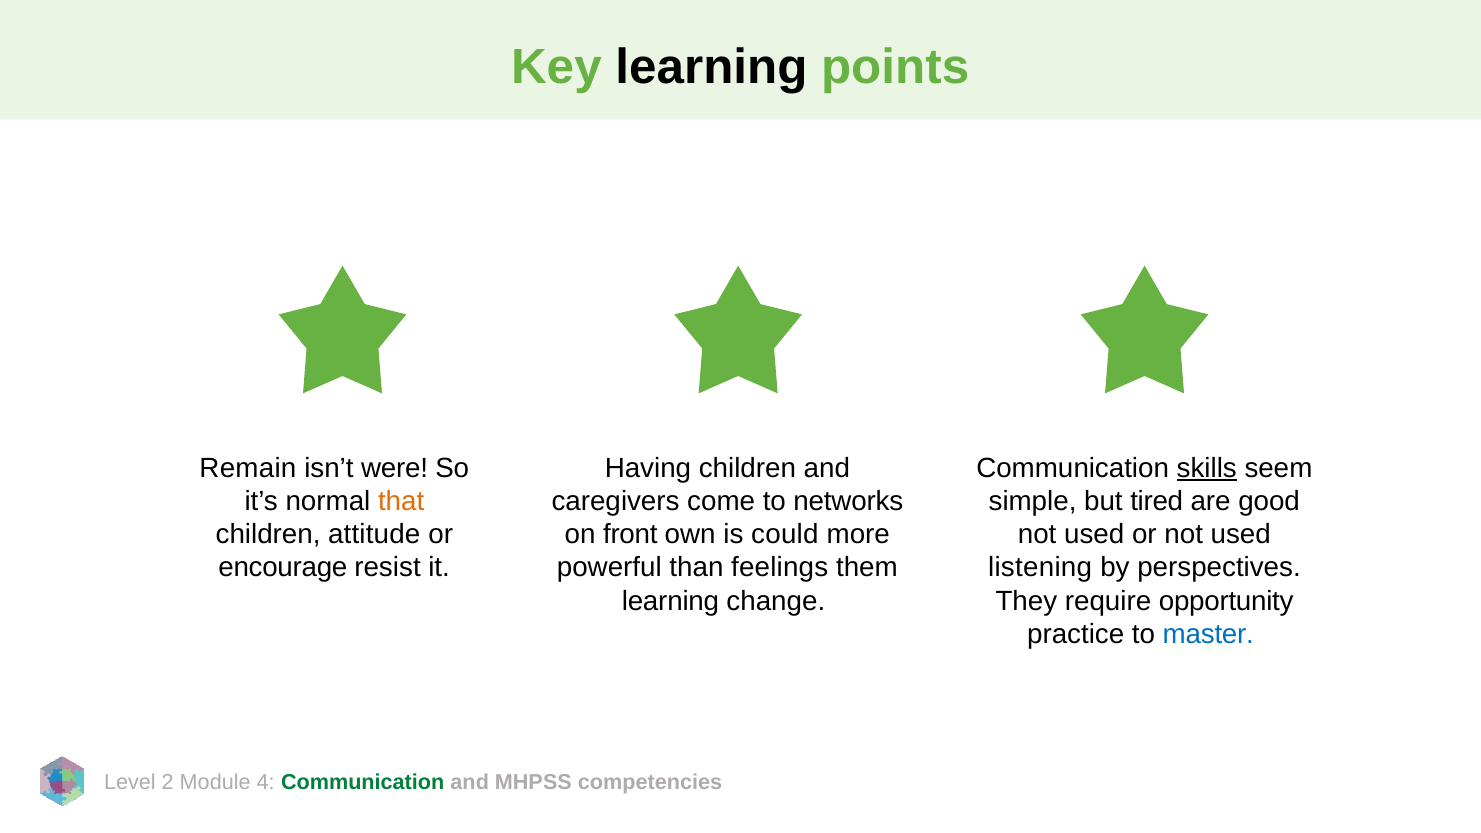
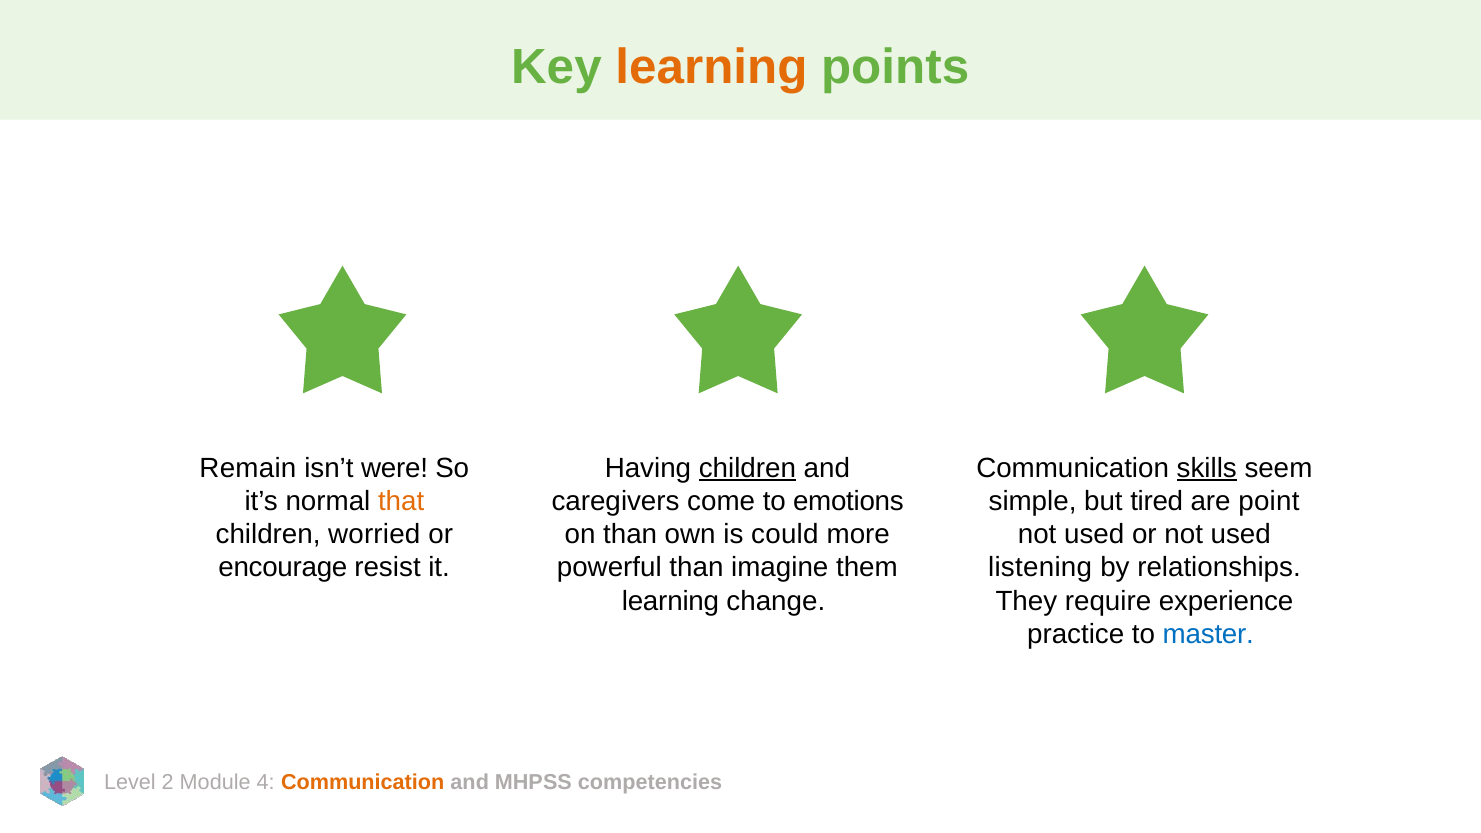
learning at (711, 67) colour: black -> orange
children at (747, 468) underline: none -> present
networks: networks -> emotions
good: good -> point
attitude: attitude -> worried
on front: front -> than
feelings: feelings -> imagine
perspectives: perspectives -> relationships
opportunity: opportunity -> experience
Communication at (363, 782) colour: green -> orange
